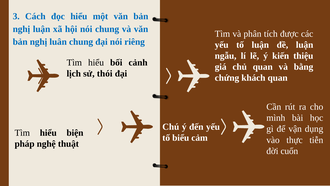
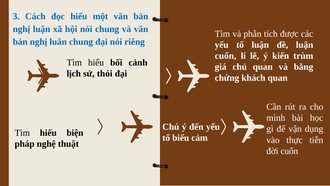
ngẫu at (226, 56): ngẫu -> cuốn
thiệu: thiệu -> trùm
